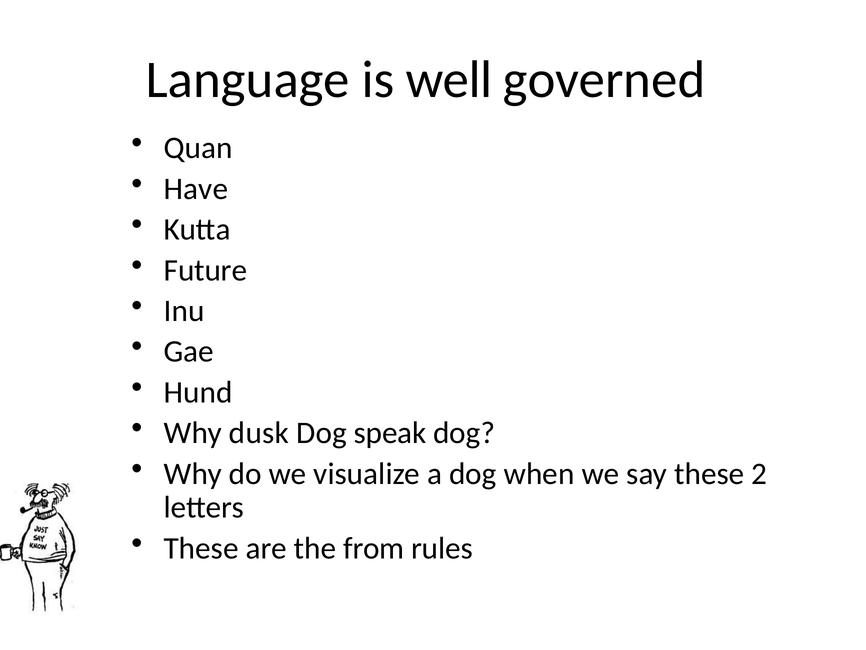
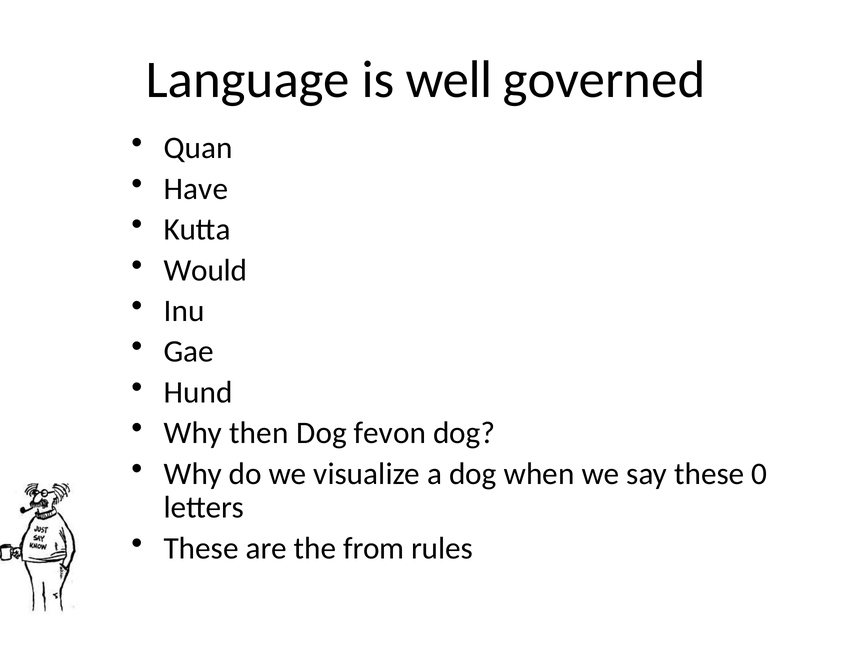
Future: Future -> Would
dusk: dusk -> then
speak: speak -> fevon
2: 2 -> 0
